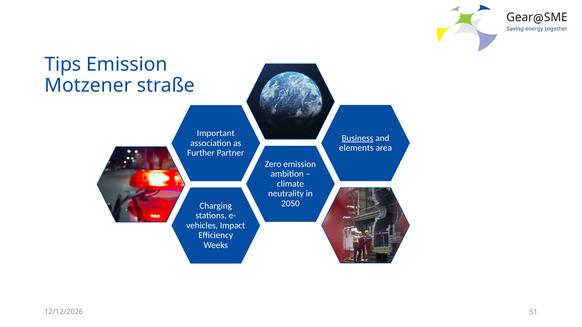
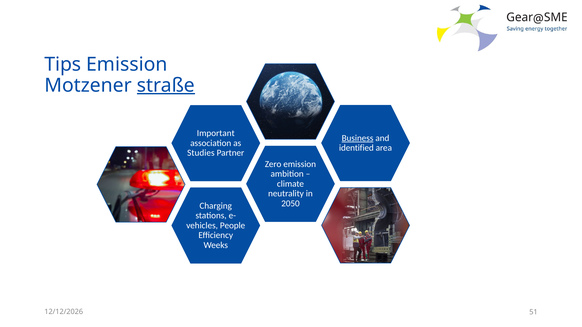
straße underline: none -> present
elements: elements -> identified
Further: Further -> Studies
Impact: Impact -> People
